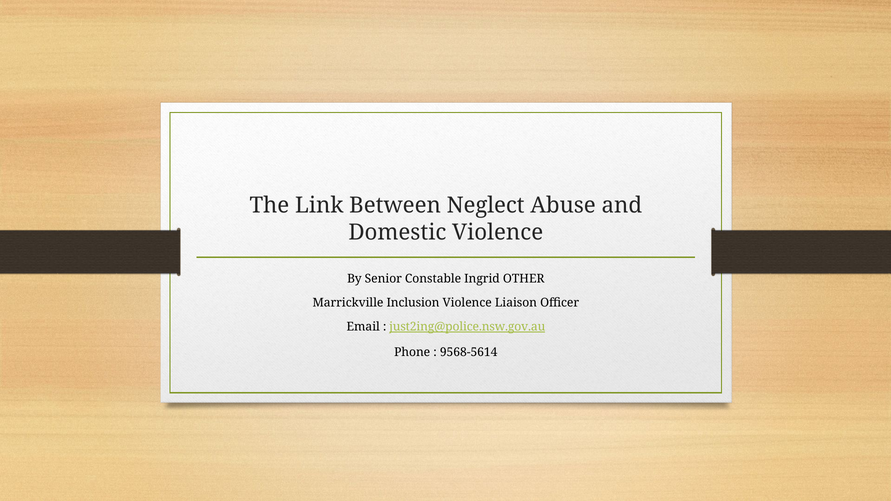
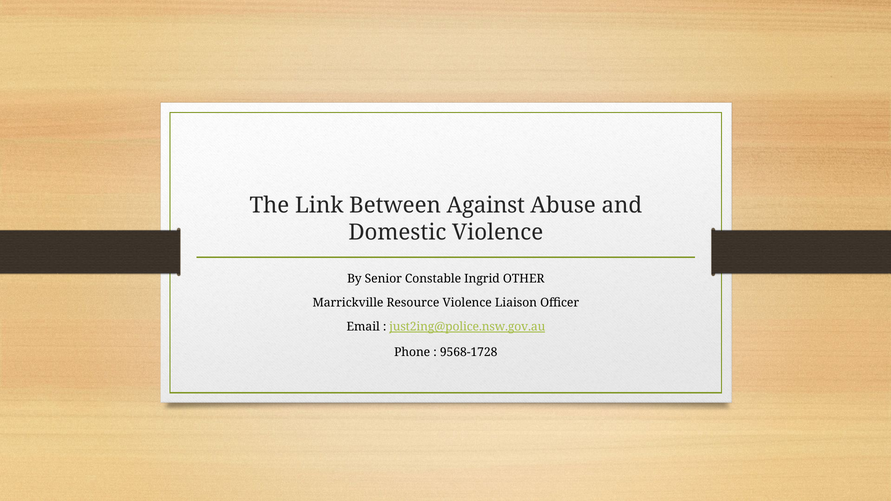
Neglect: Neglect -> Against
Inclusion: Inclusion -> Resource
9568-5614: 9568-5614 -> 9568-1728
